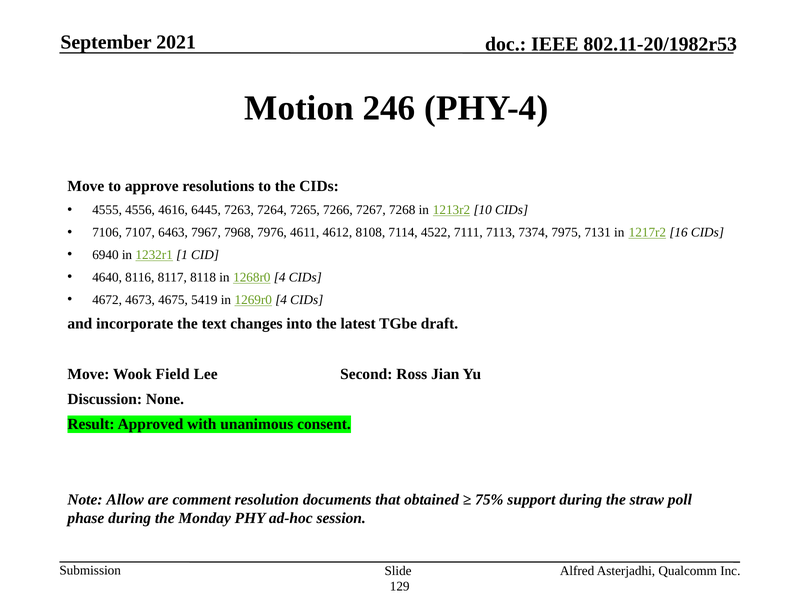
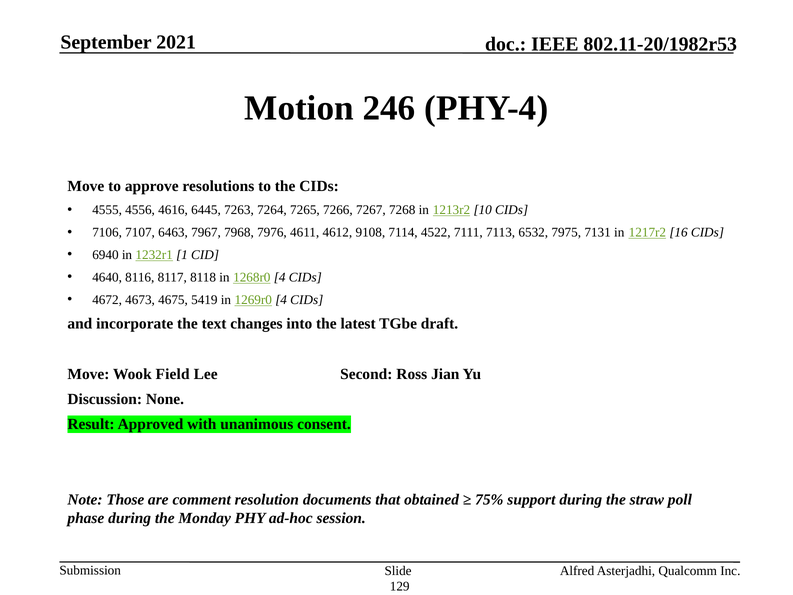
8108: 8108 -> 9108
7374: 7374 -> 6532
Allow: Allow -> Those
